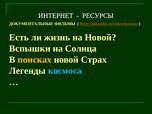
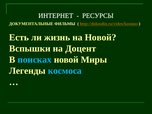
Солнца: Солнца -> Доцент
поисках colour: yellow -> light blue
Страх: Страх -> Миры
